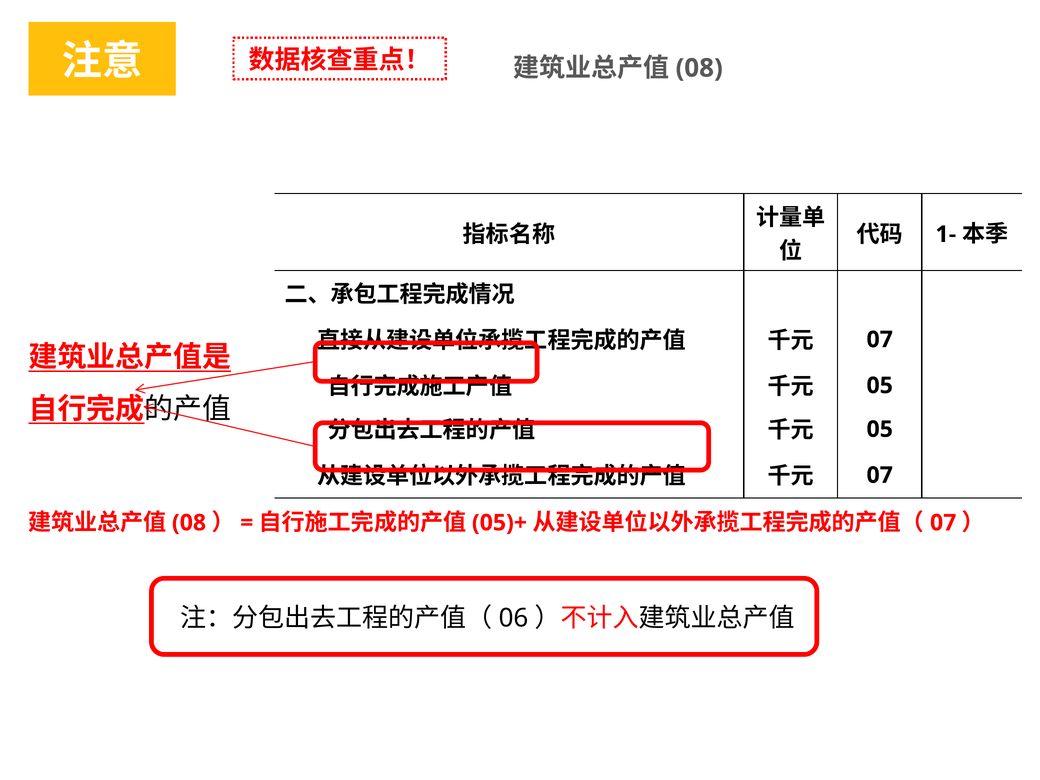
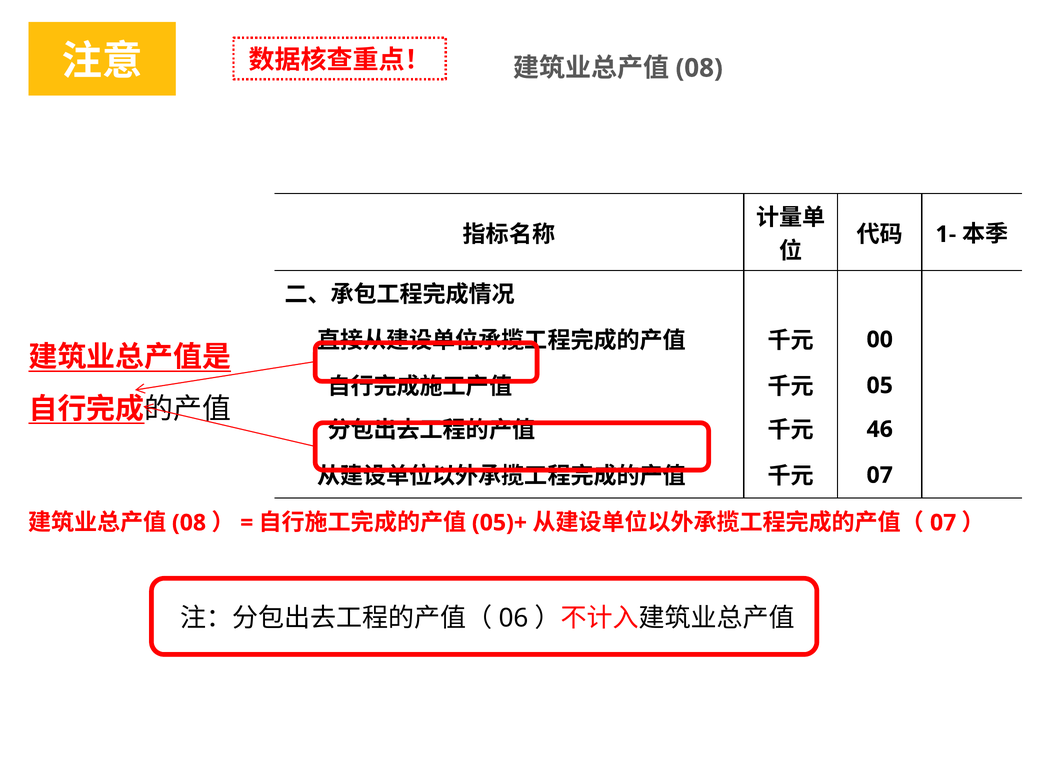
07 at (880, 340): 07 -> 00
05 at (880, 429): 05 -> 46
